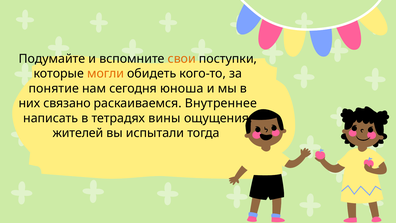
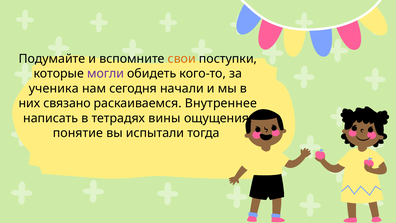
могли colour: orange -> purple
понятие: понятие -> ученика
юноша: юноша -> начали
жителей: жителей -> понятие
